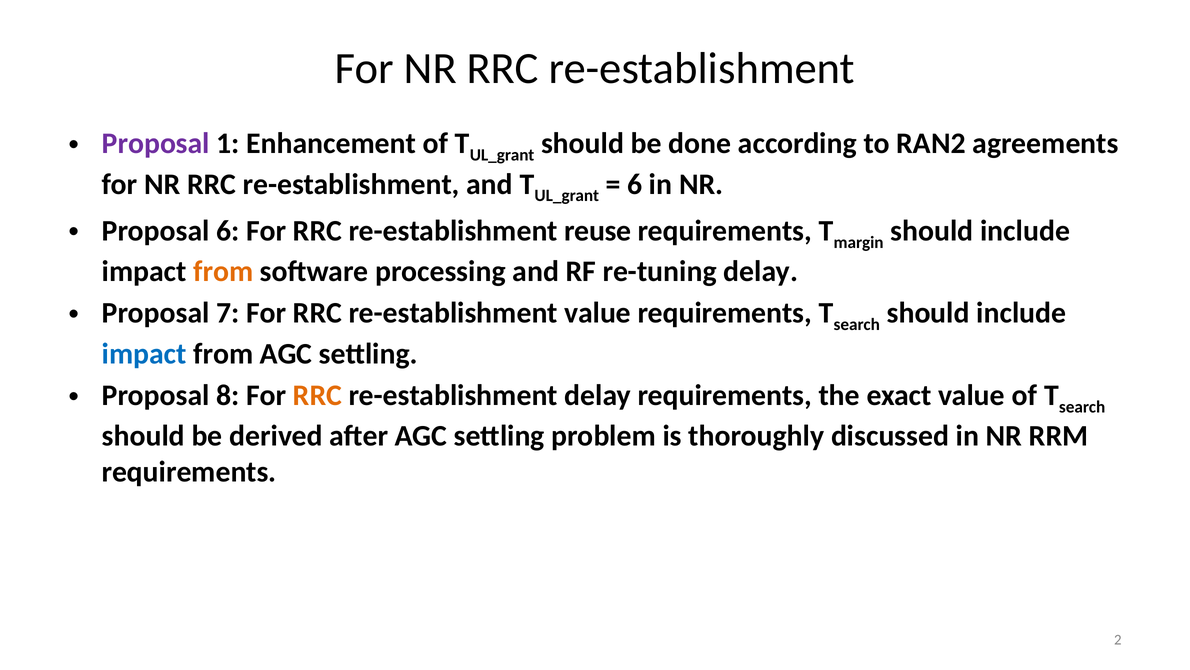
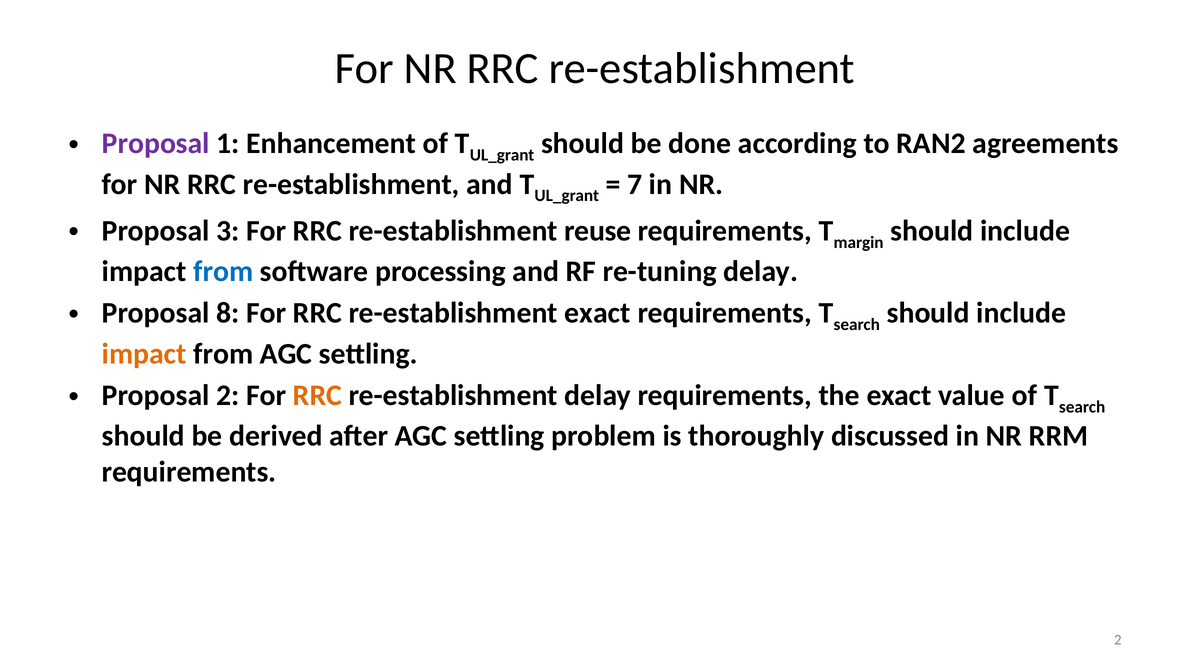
6 at (635, 184): 6 -> 7
Proposal 6: 6 -> 3
from at (223, 271) colour: orange -> blue
7: 7 -> 8
re-establishment value: value -> exact
impact at (144, 353) colour: blue -> orange
Proposal 8: 8 -> 2
